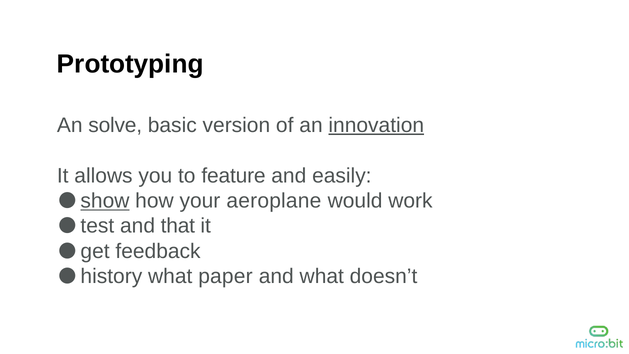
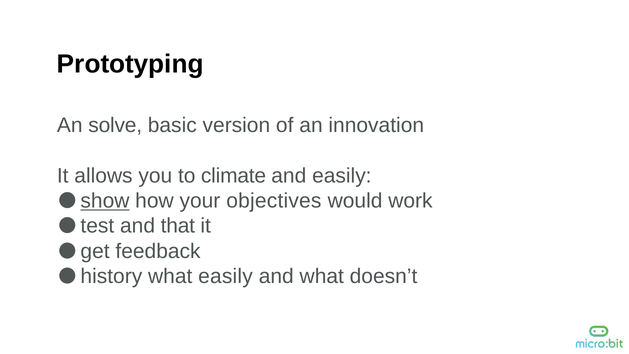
innovation underline: present -> none
feature: feature -> climate
aeroplane: aeroplane -> objectives
what paper: paper -> easily
